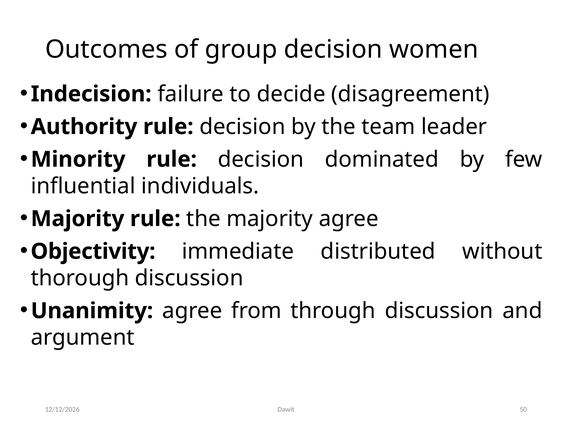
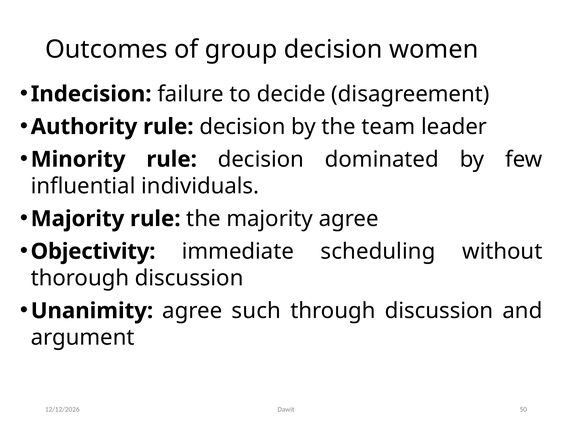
distributed: distributed -> scheduling
from: from -> such
